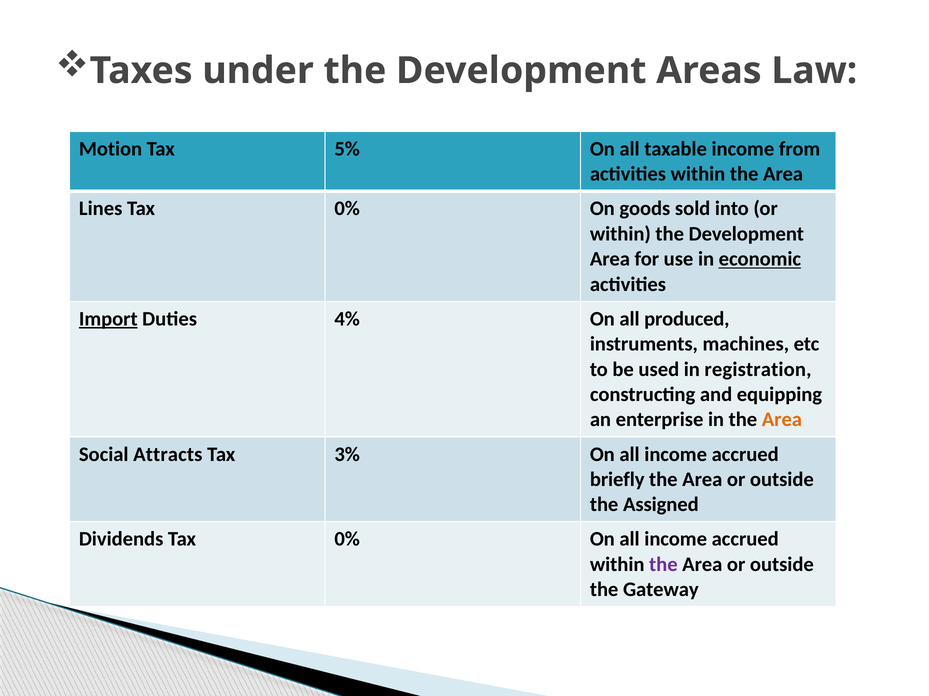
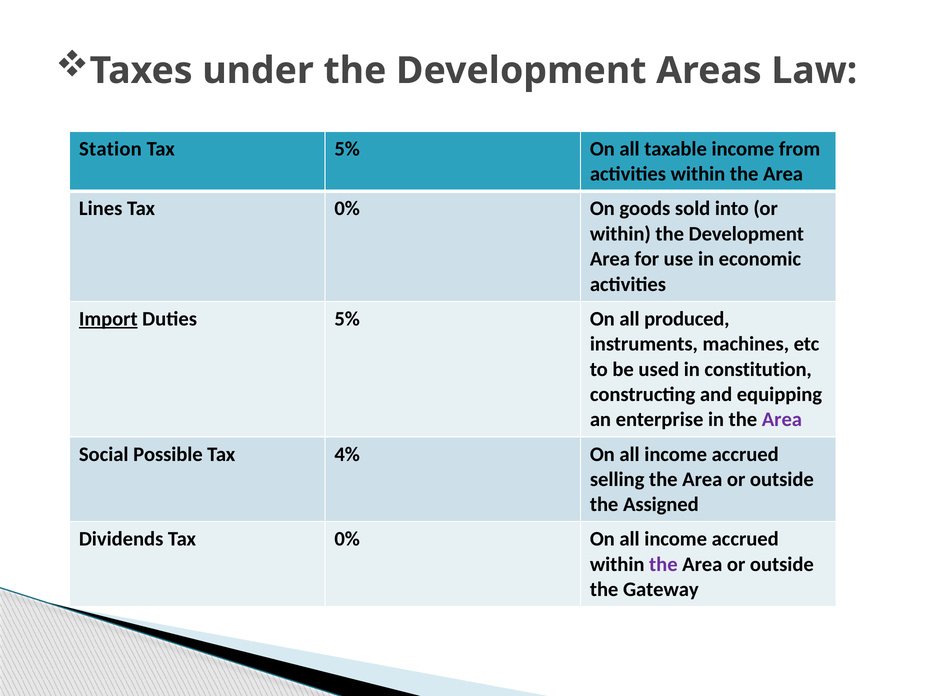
Motion: Motion -> Station
economic underline: present -> none
Duties 4%: 4% -> 5%
registration: registration -> constitution
Area at (782, 420) colour: orange -> purple
Attracts: Attracts -> Possible
3%: 3% -> 4%
briefly: briefly -> selling
